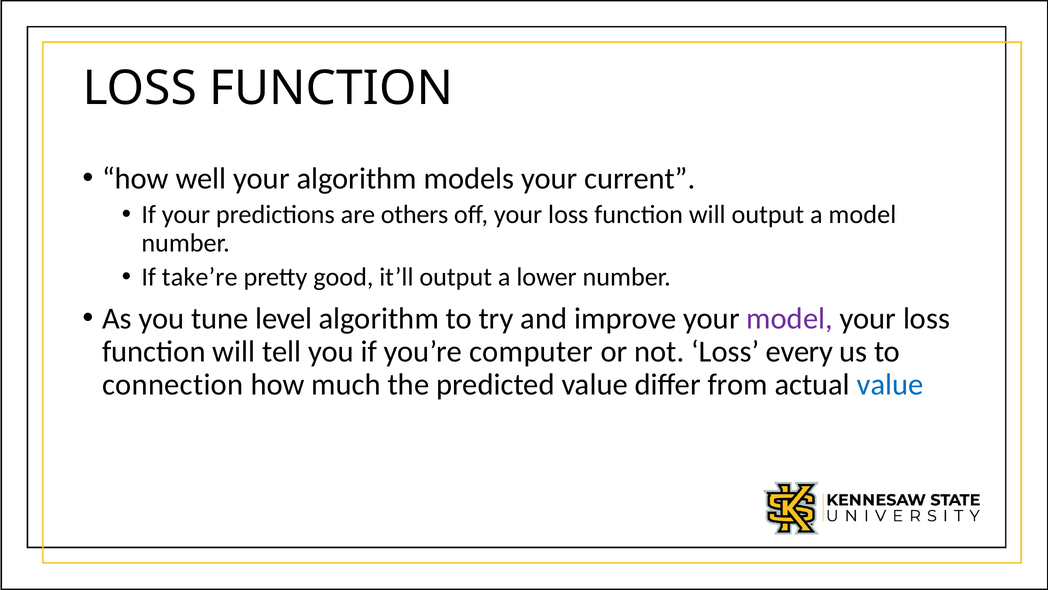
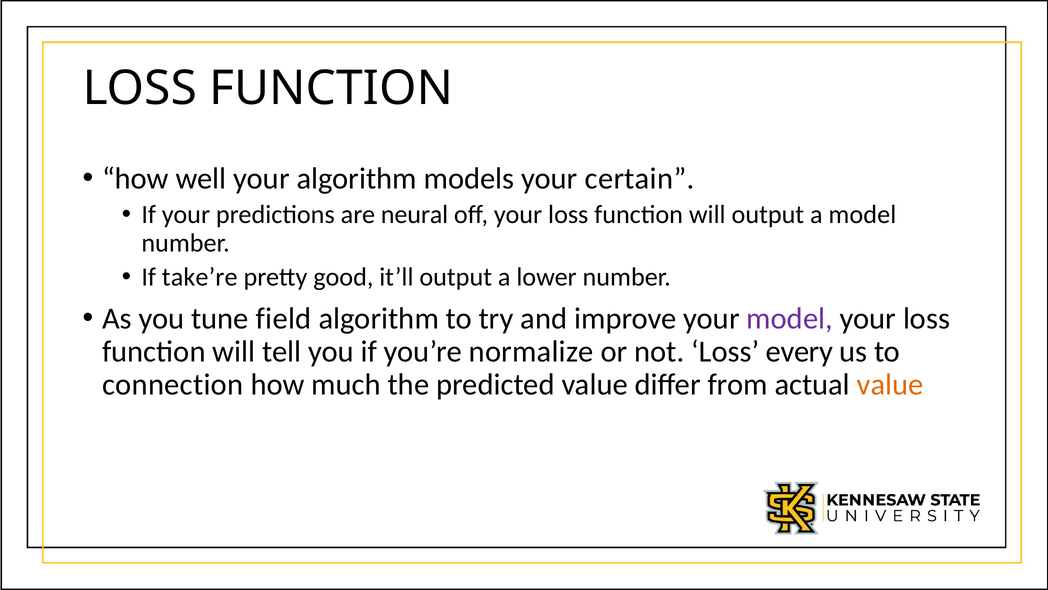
current: current -> certain
others: others -> neural
level: level -> field
computer: computer -> normalize
value at (890, 384) colour: blue -> orange
